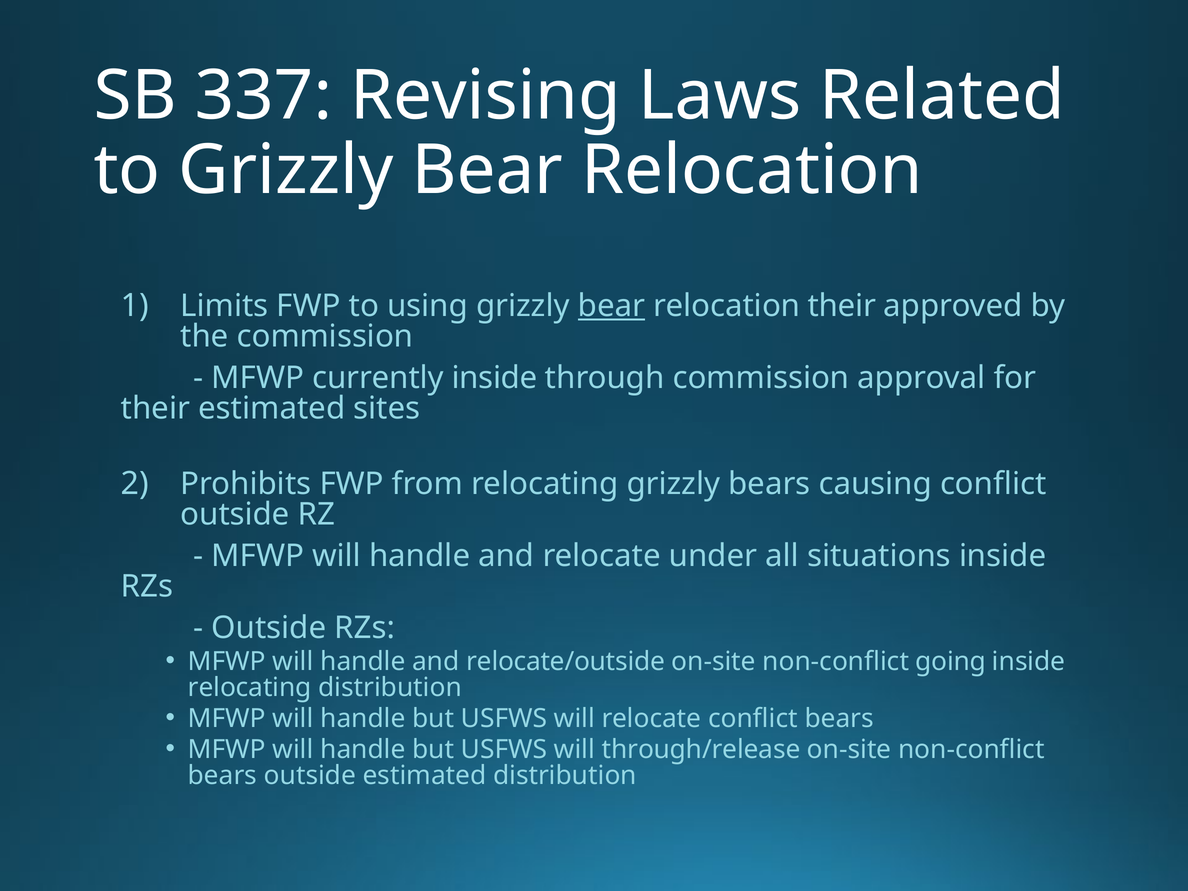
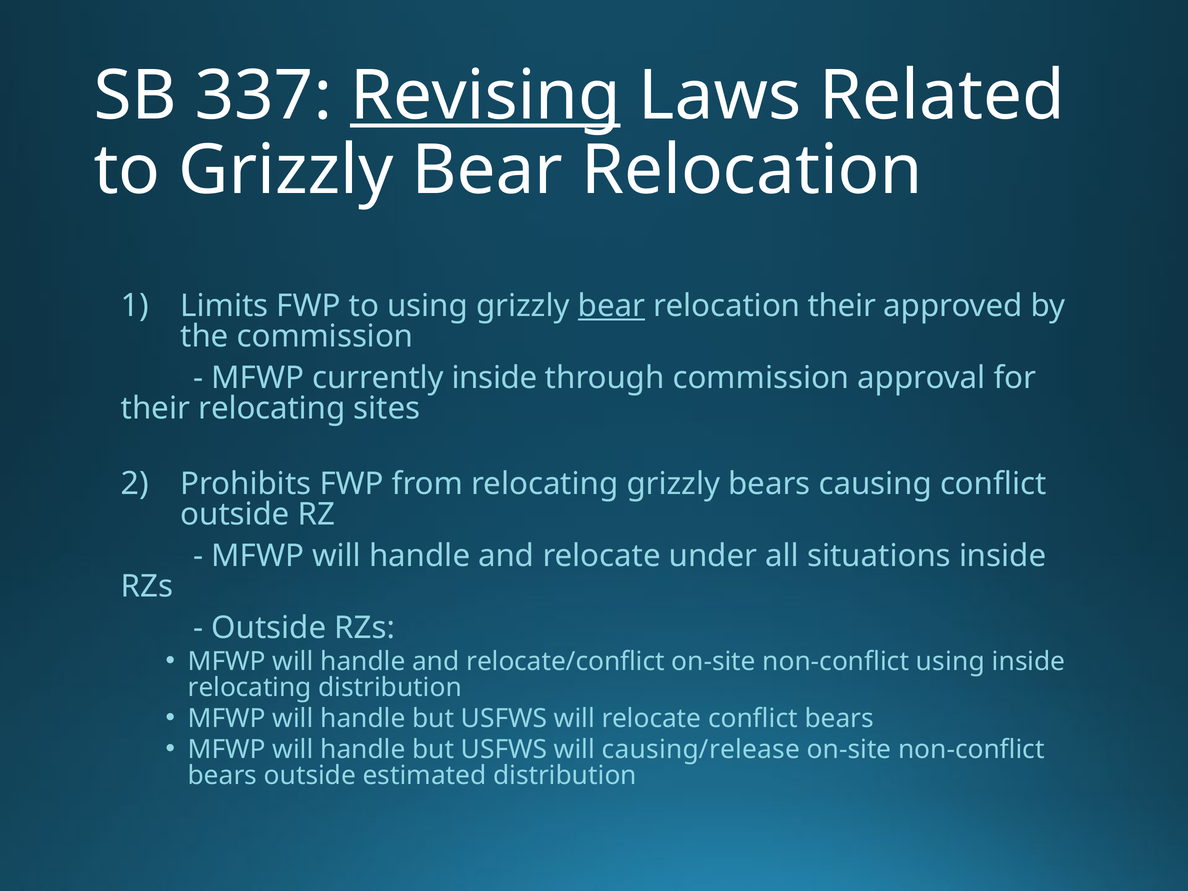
Revising underline: none -> present
their estimated: estimated -> relocating
relocate/outside: relocate/outside -> relocate/conflict
non-conflict going: going -> using
through/release: through/release -> causing/release
